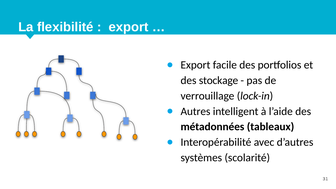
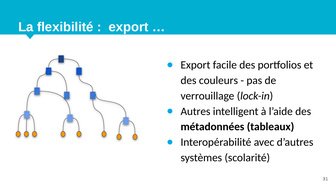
stockage: stockage -> couleurs
